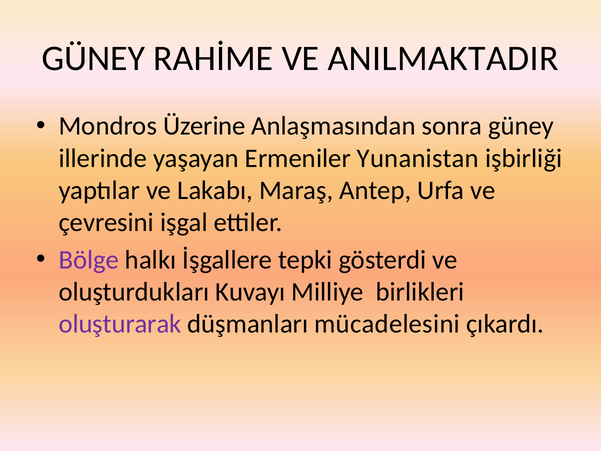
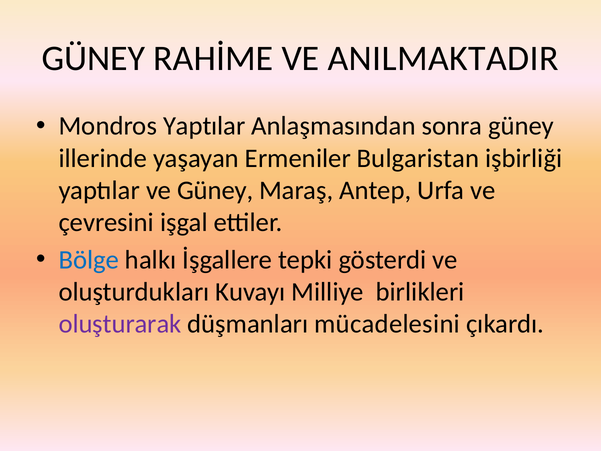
Mondros Üzerine: Üzerine -> Yaptılar
Yunanistan: Yunanistan -> Bulgaristan
ve Lakabı: Lakabı -> Güney
Bölge colour: purple -> blue
